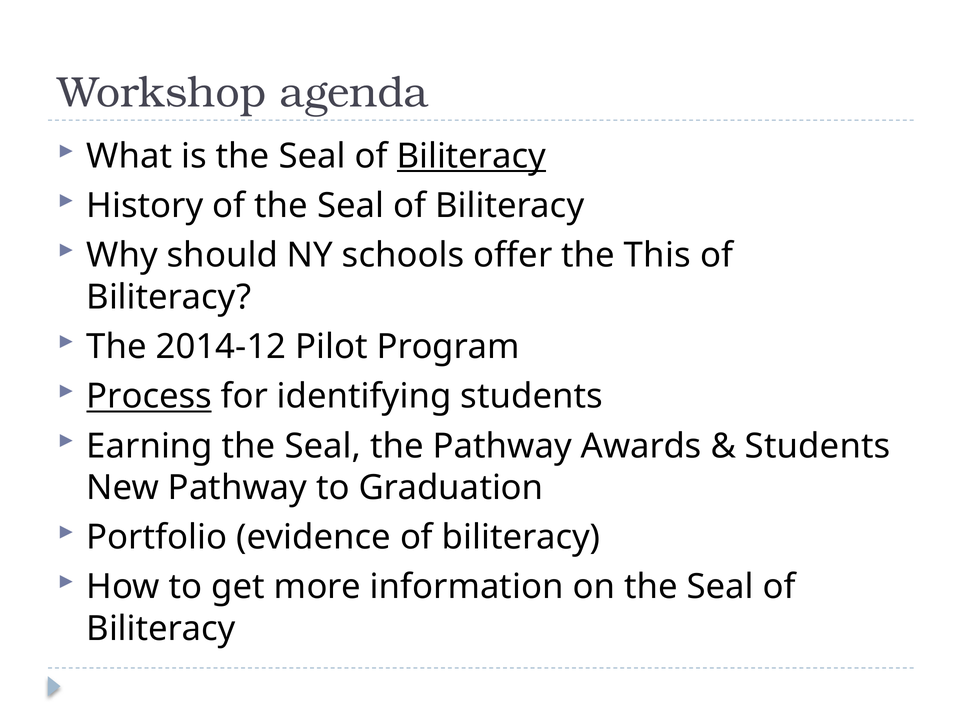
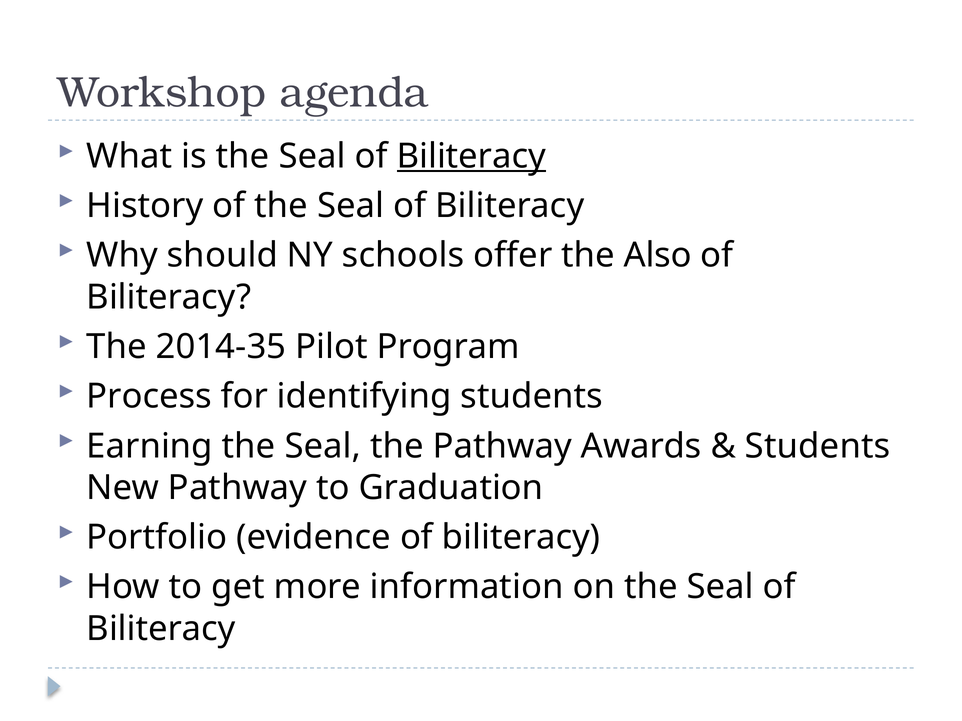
This: This -> Also
2014-12: 2014-12 -> 2014-35
Process underline: present -> none
